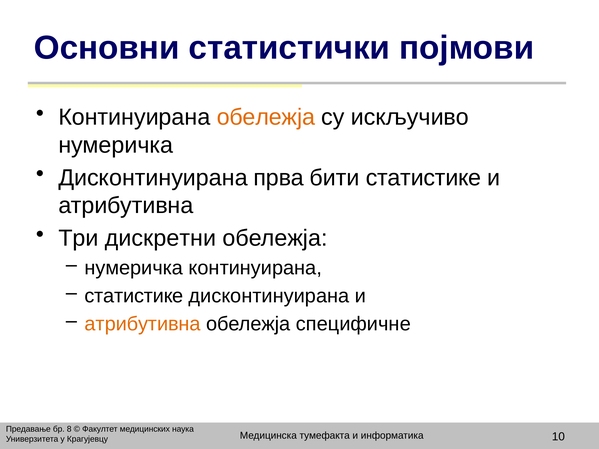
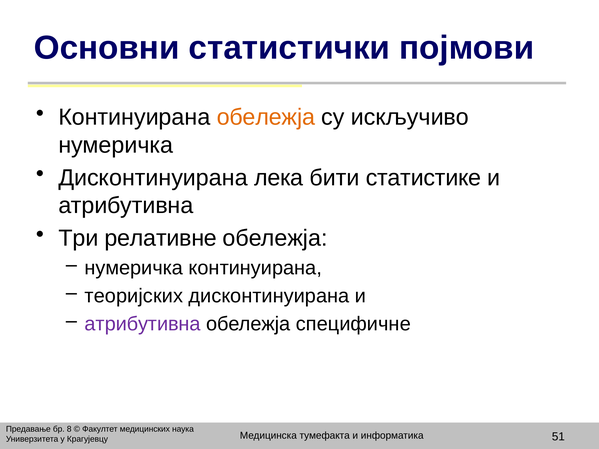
прва: прва -> лека
дискретни: дискретни -> релативне
статистике at (134, 296): статистике -> теоријских
атрибутивна at (143, 324) colour: orange -> purple
10: 10 -> 51
